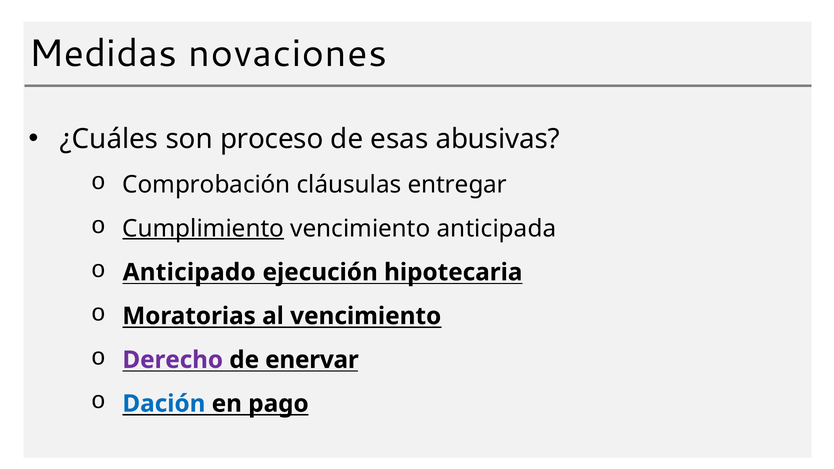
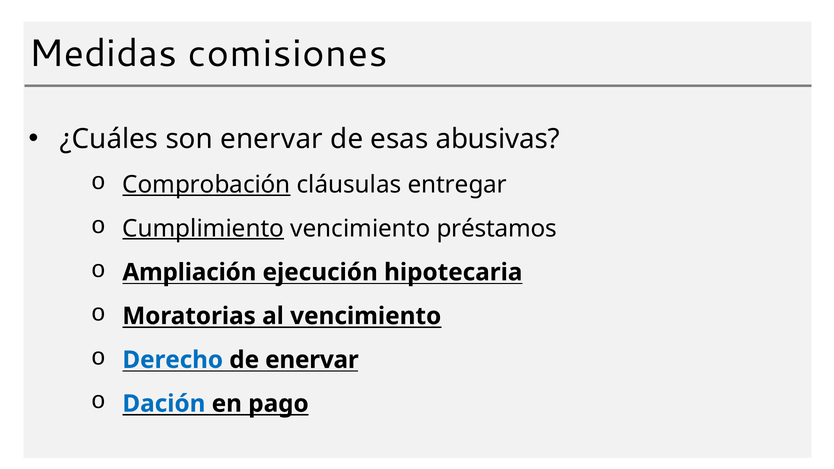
novaciones: novaciones -> comisiones
son proceso: proceso -> enervar
Comprobación underline: none -> present
anticipada: anticipada -> préstamos
Anticipado: Anticipado -> Ampliación
Derecho colour: purple -> blue
